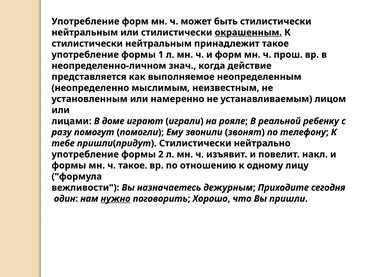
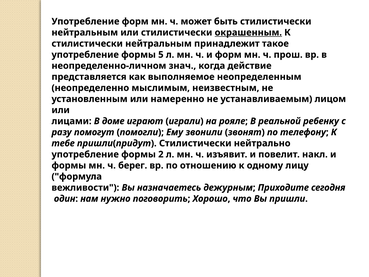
1: 1 -> 5
ч такое: такое -> берег
нужно underline: present -> none
